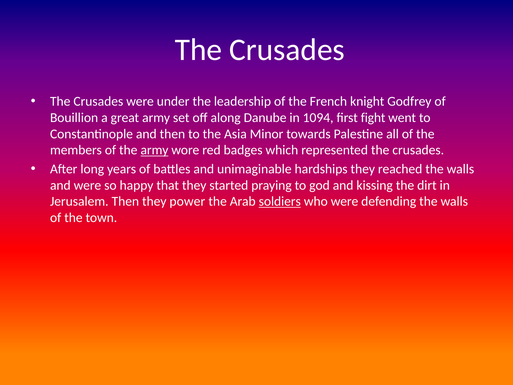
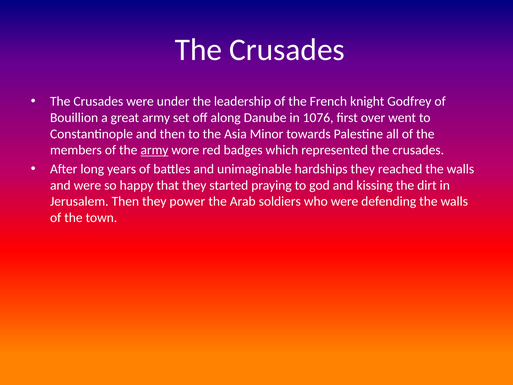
1094: 1094 -> 1076
fight: fight -> over
soldiers underline: present -> none
